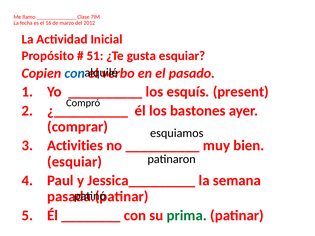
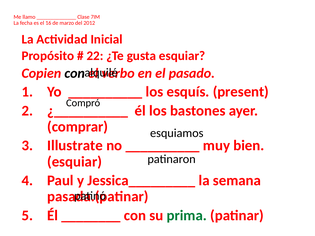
51: 51 -> 22
con at (75, 73) colour: blue -> black
Activities: Activities -> Illustrate
